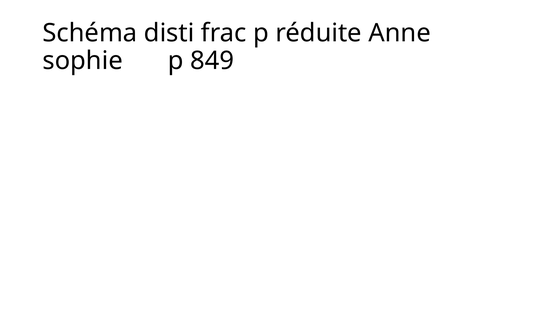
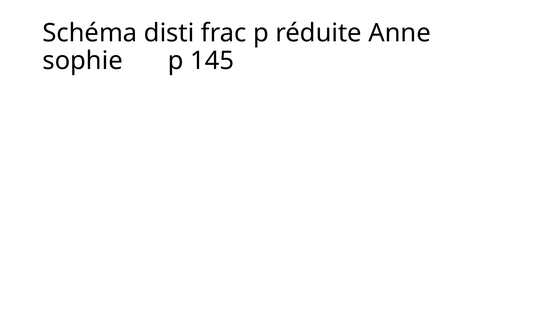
849: 849 -> 145
